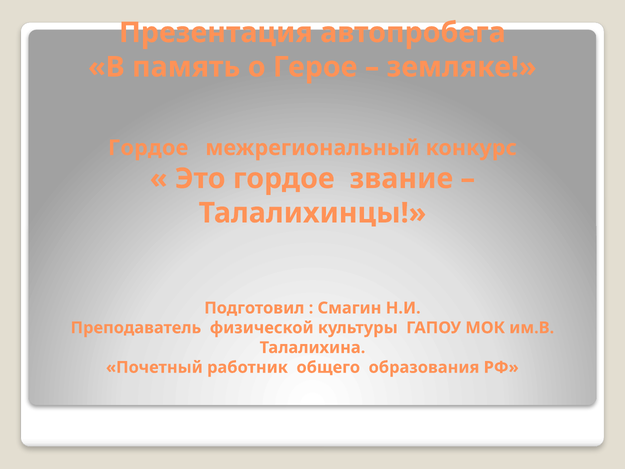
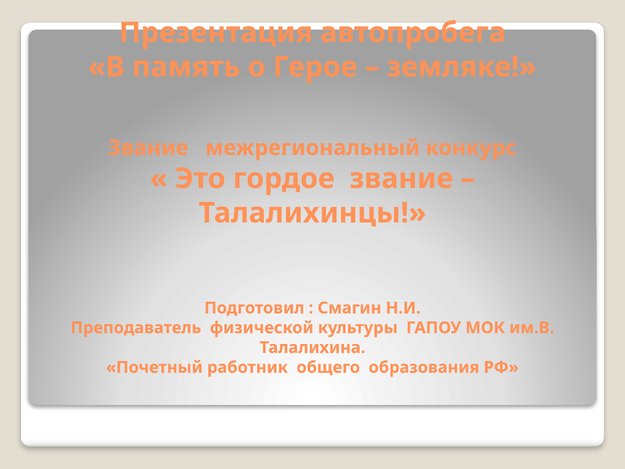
Гордое at (148, 148): Гордое -> Звание
